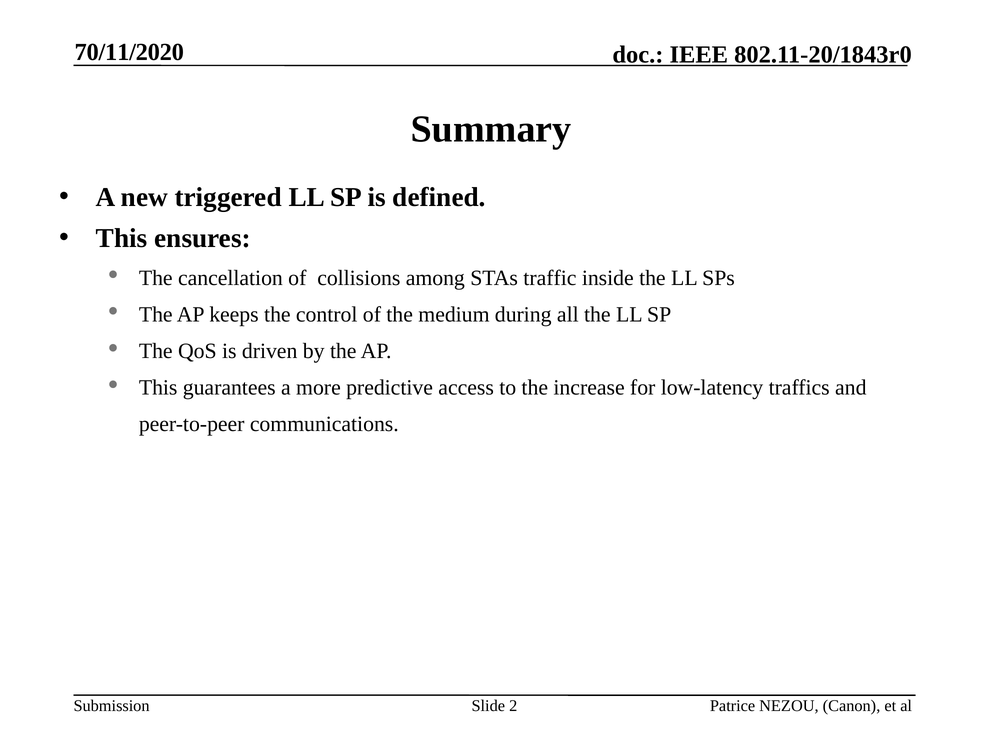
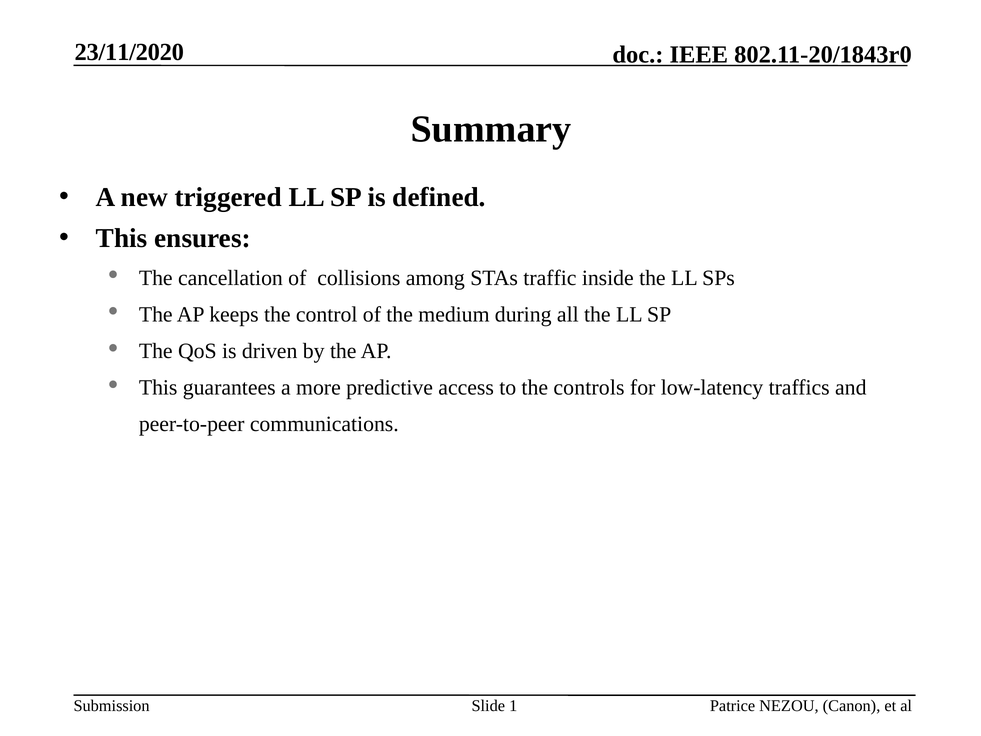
70/11/2020: 70/11/2020 -> 23/11/2020
increase: increase -> controls
2: 2 -> 1
